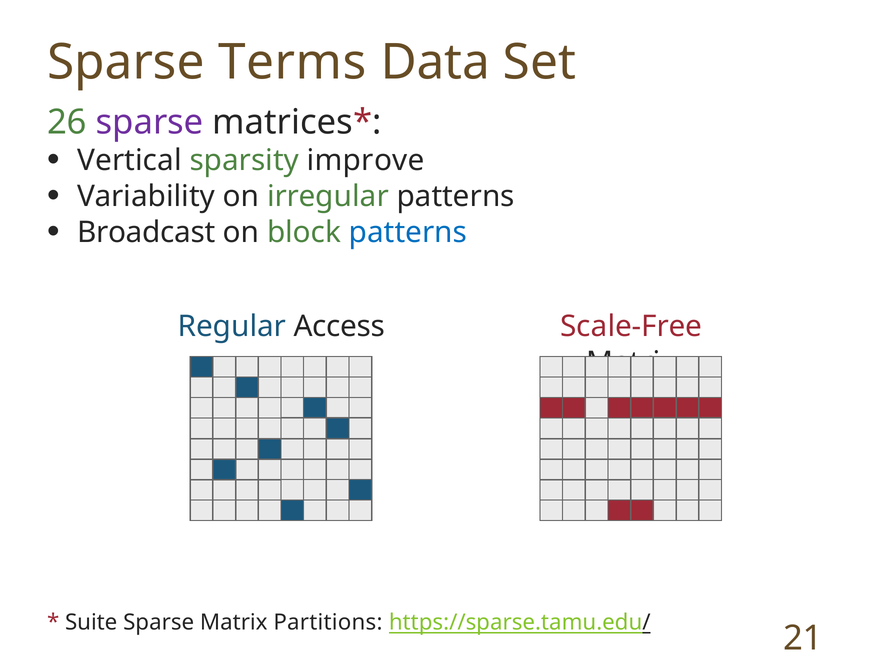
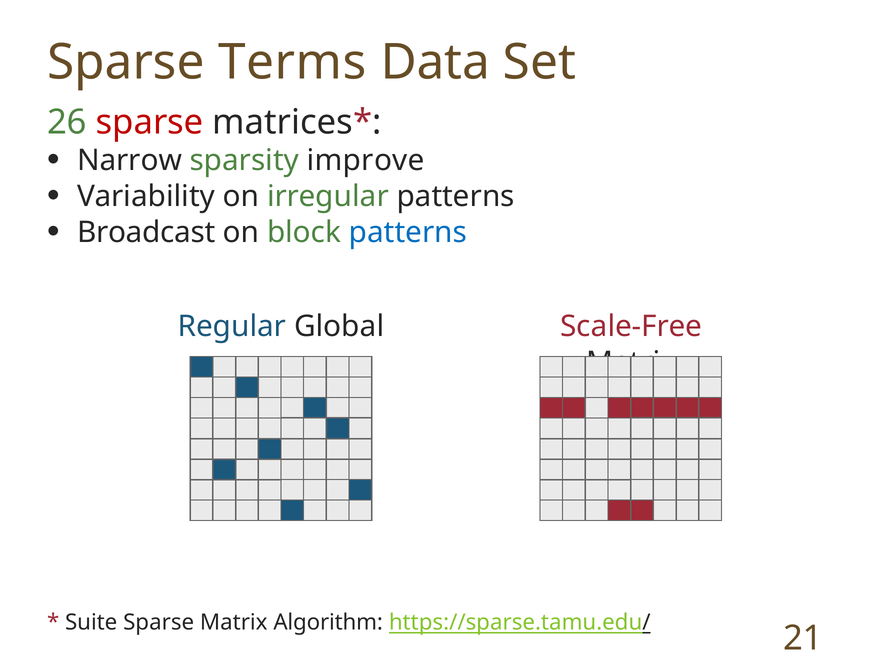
sparse at (150, 122) colour: purple -> red
Vertical: Vertical -> Narrow
Access: Access -> Global
Partitions: Partitions -> Algorithm
